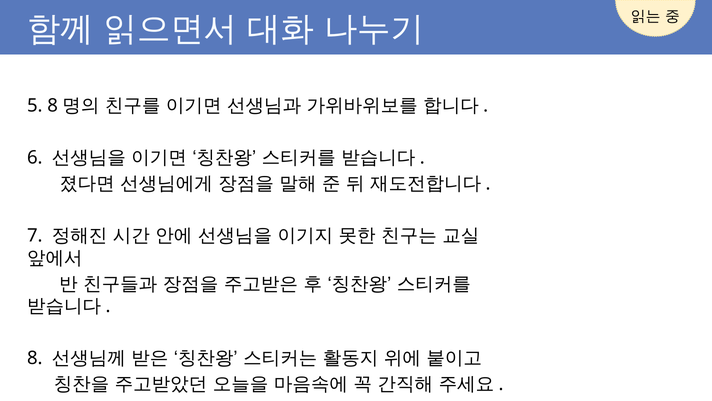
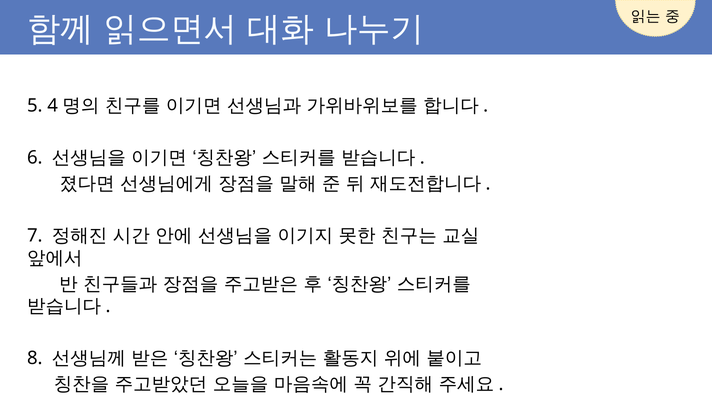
5 8: 8 -> 4
